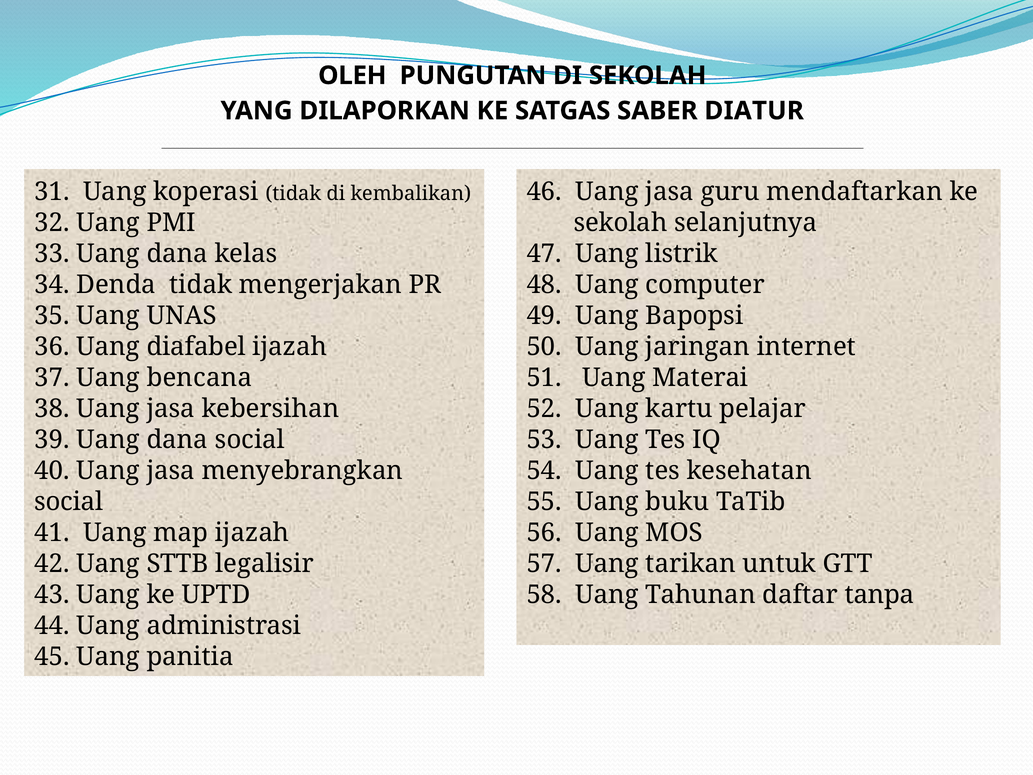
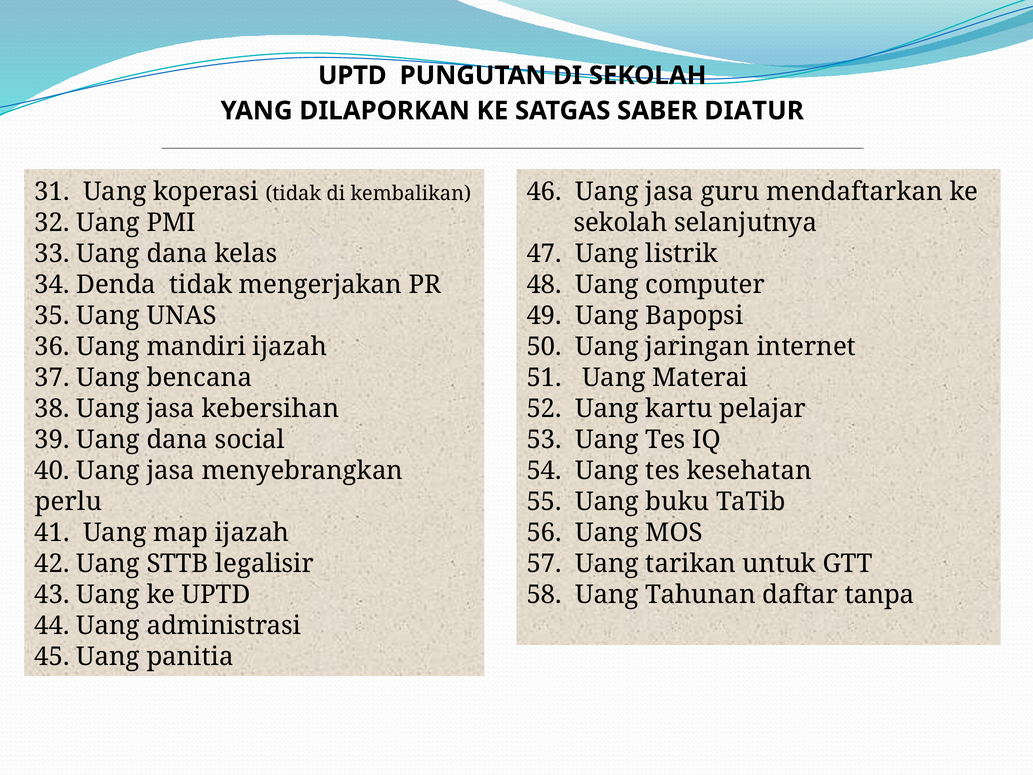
OLEH at (352, 76): OLEH -> UPTD
diafabel: diafabel -> mandiri
social at (69, 502): social -> perlu
